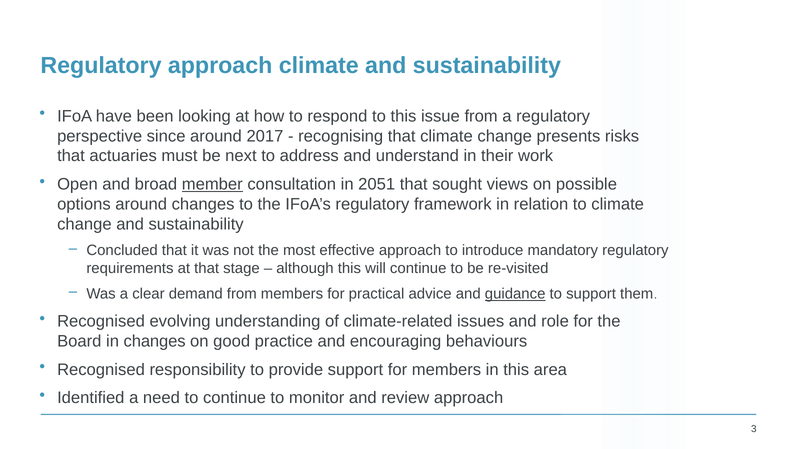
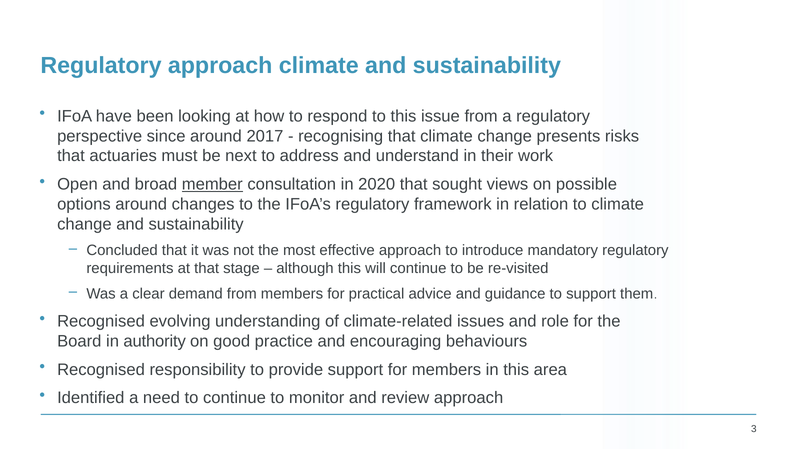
2051: 2051 -> 2020
guidance underline: present -> none
in changes: changes -> authority
